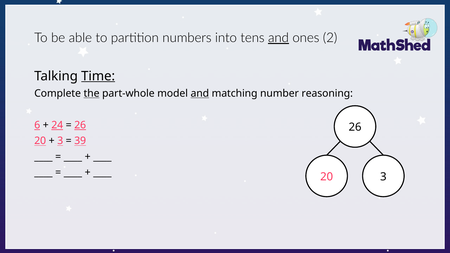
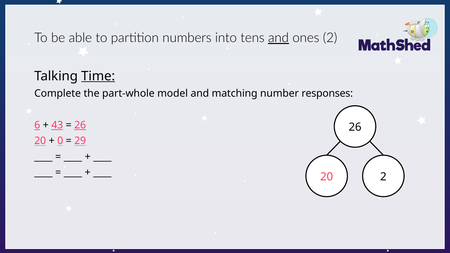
the underline: present -> none
and at (200, 93) underline: present -> none
reasoning: reasoning -> responses
24: 24 -> 43
3 at (60, 141): 3 -> 0
39: 39 -> 29
20 3: 3 -> 2
